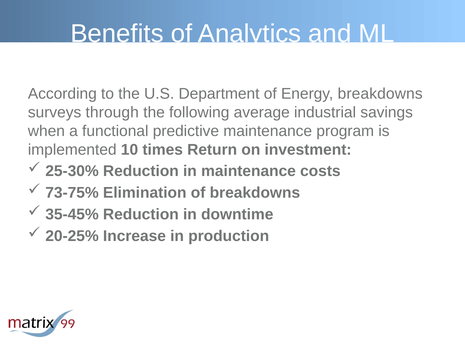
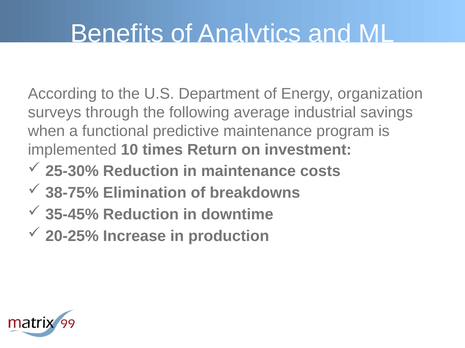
Energy breakdowns: breakdowns -> organization
73-75%: 73-75% -> 38-75%
